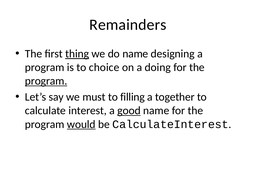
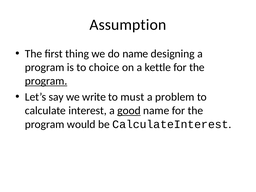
Remainders: Remainders -> Assumption
thing underline: present -> none
doing: doing -> kettle
must: must -> write
filling: filling -> must
together: together -> problem
would underline: present -> none
